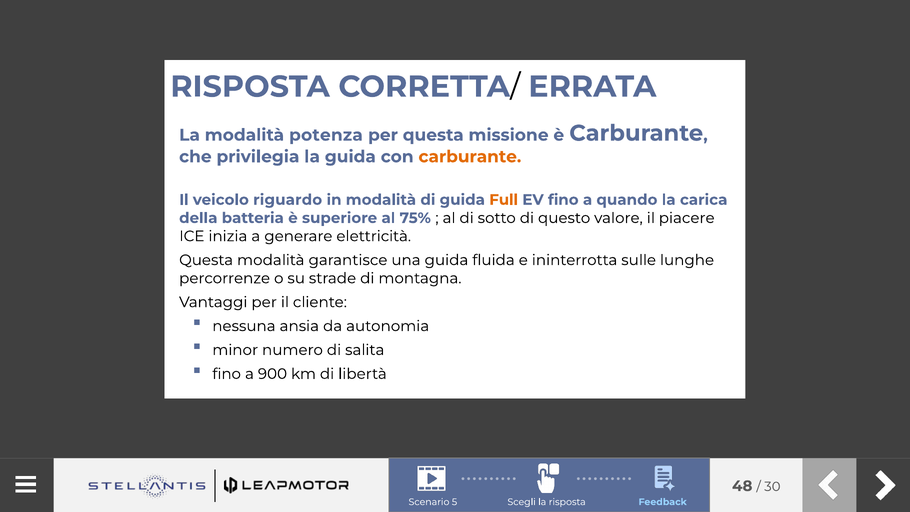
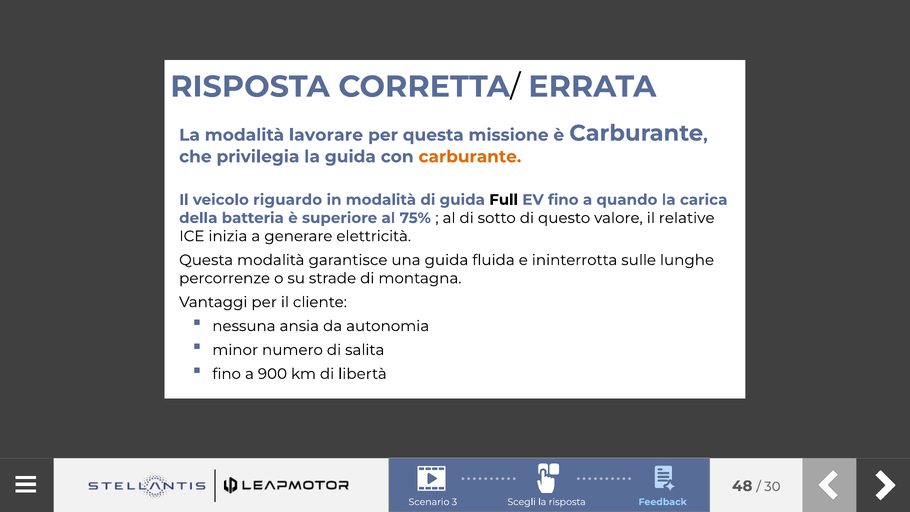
potenza: potenza -> lavorare
Full colour: orange -> black
piacere: piacere -> relative
5: 5 -> 3
